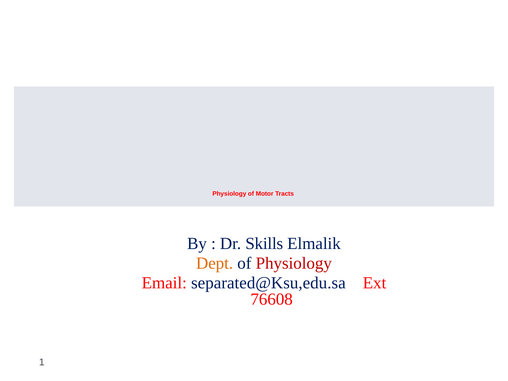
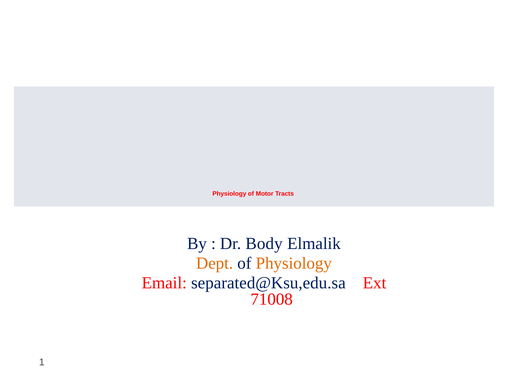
Skills: Skills -> Body
Physiology at (294, 263) colour: red -> orange
76608: 76608 -> 71008
